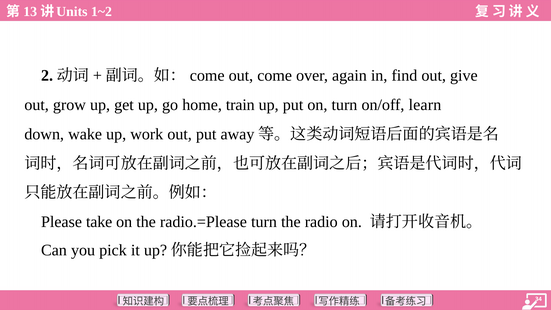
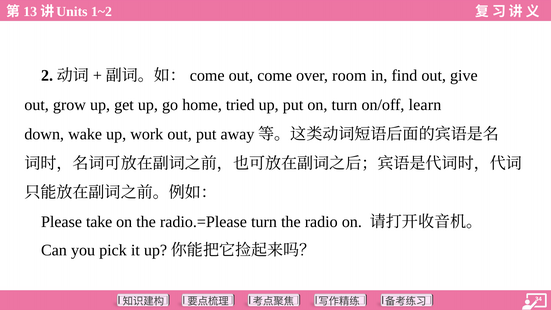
again: again -> room
train: train -> tried
